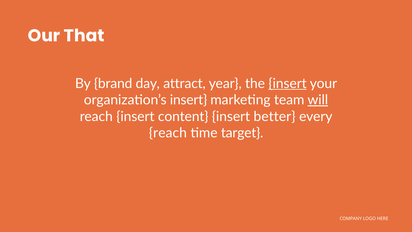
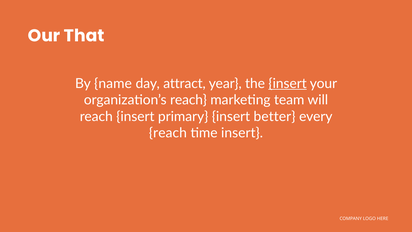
brand: brand -> name
organization’s insert: insert -> reach
will underline: present -> none
content: content -> primary
time target: target -> insert
